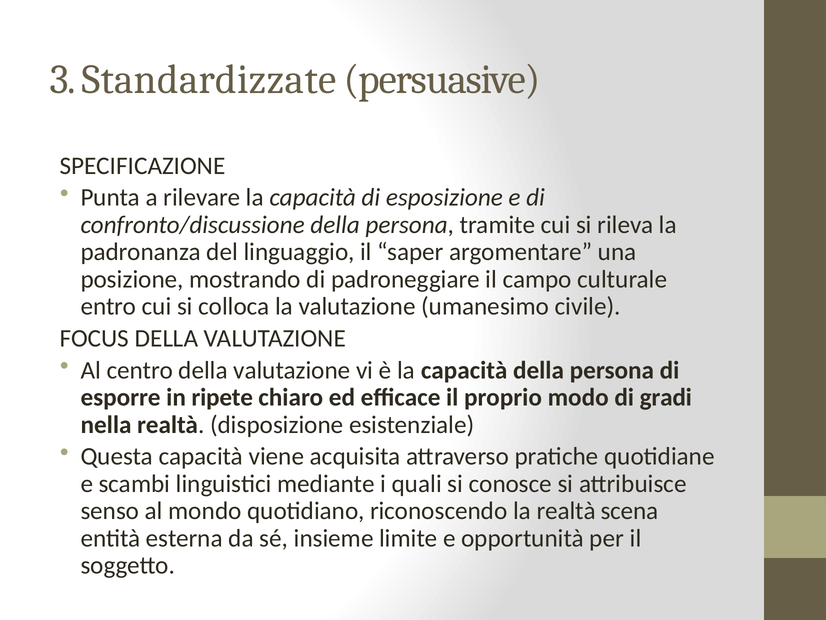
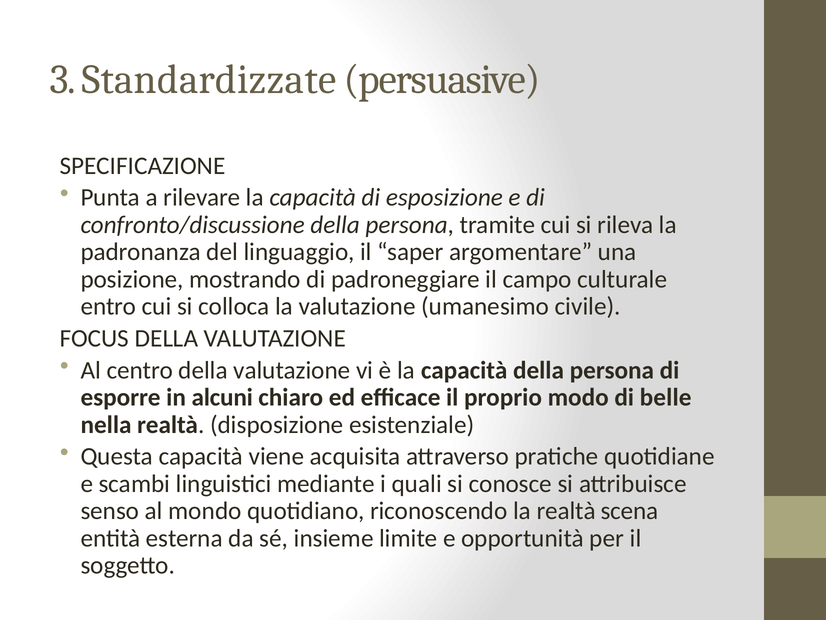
ripete: ripete -> alcuni
gradi: gradi -> belle
